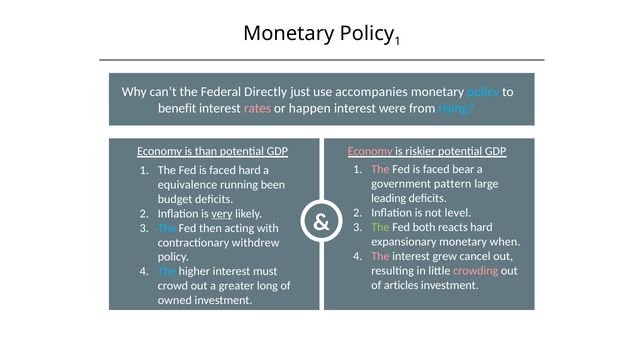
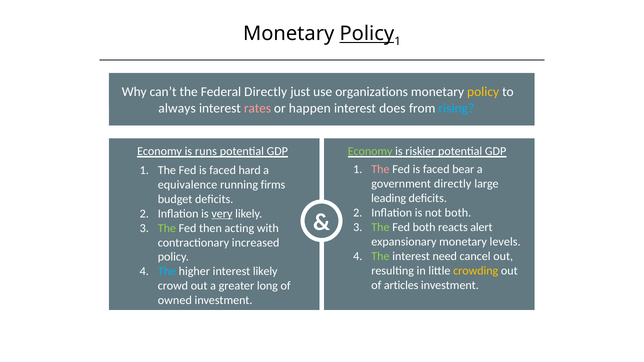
Policy at (367, 34) underline: none -> present
accompanies: accompanies -> organizations
policy at (483, 92) colour: light blue -> yellow
benefit: benefit -> always
were: were -> does
than: than -> runs
Economy at (370, 152) colour: pink -> light green
government pattern: pattern -> directly
been: been -> firms
not level: level -> both
reacts hard: hard -> alert
The at (167, 228) colour: light blue -> light green
when: when -> levels
withdrew: withdrew -> increased
The at (380, 256) colour: pink -> light green
grew: grew -> need
crowding colour: pink -> yellow
interest must: must -> likely
